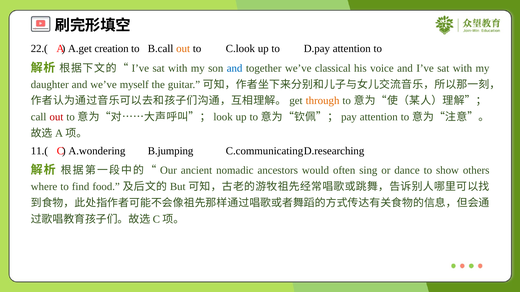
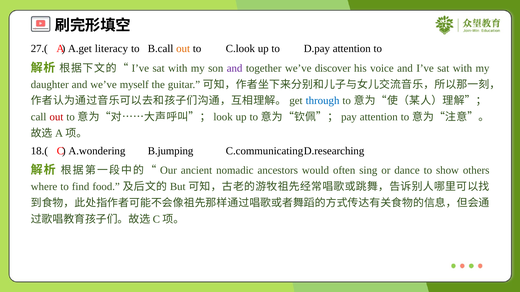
22.(: 22.( -> 27.(
creation: creation -> literacy
and at (235, 68) colour: blue -> purple
classical: classical -> discover
through colour: orange -> blue
11.(: 11.( -> 18.(
